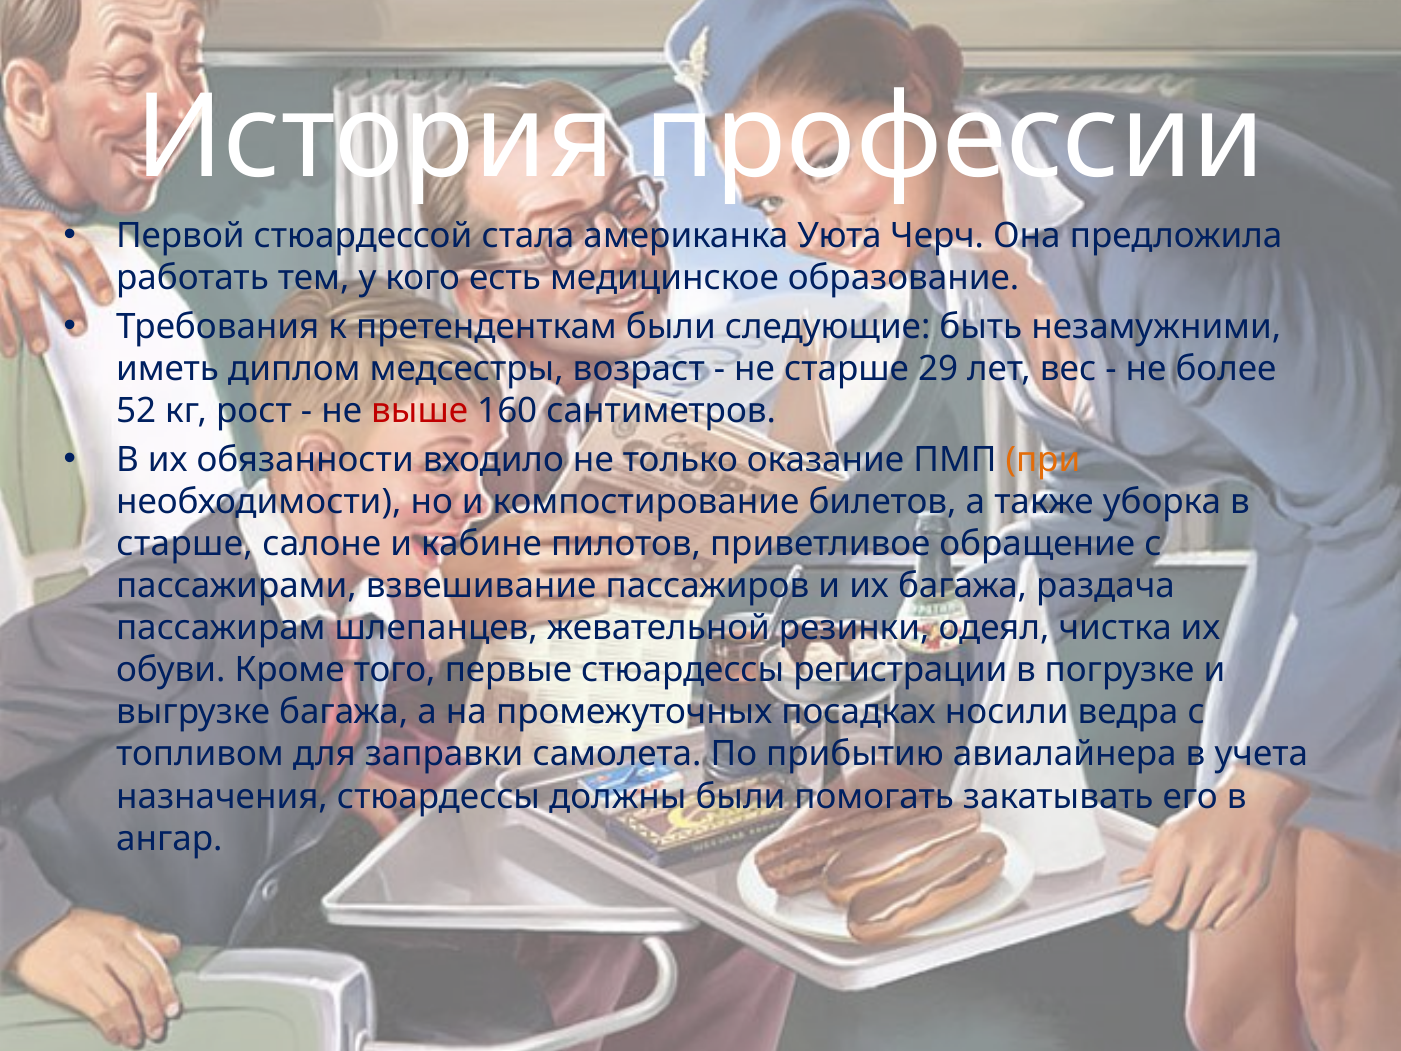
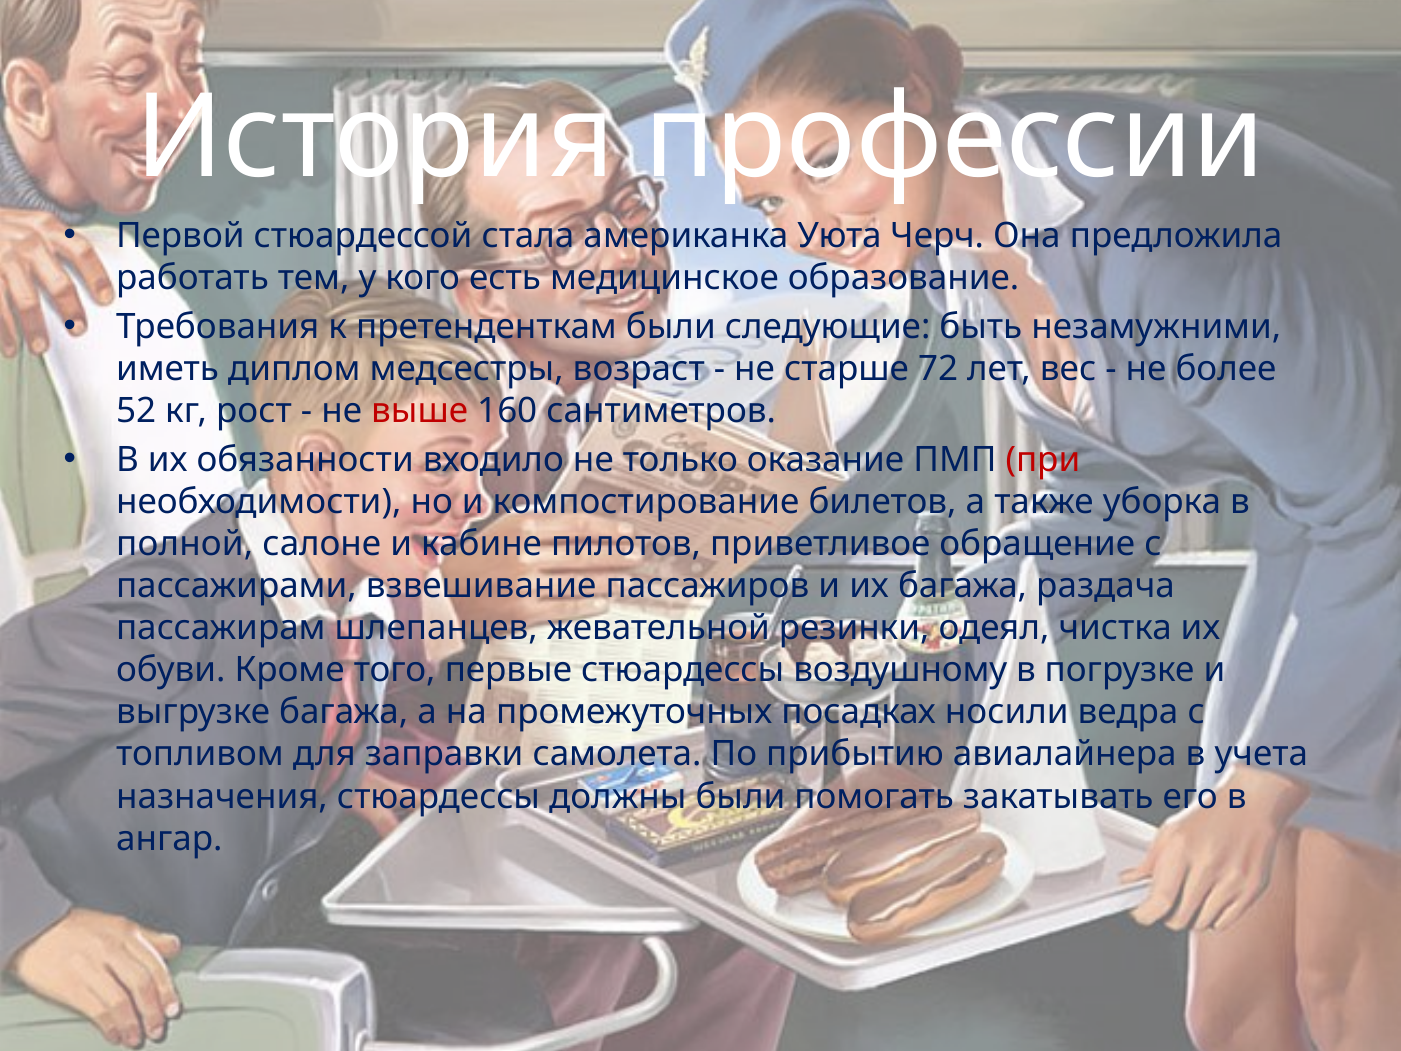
29: 29 -> 72
при colour: orange -> red
старше at (185, 544): старше -> полной
регистрации: регистрации -> воздушному
